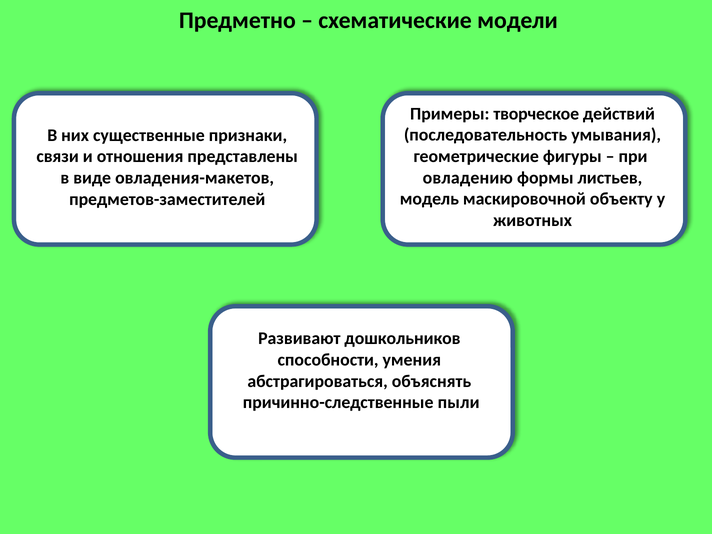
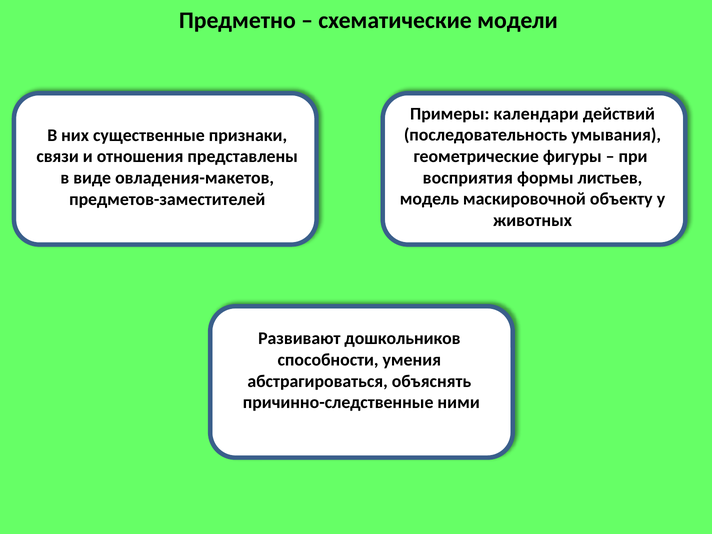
творческое: творческое -> календари
овладению: овладению -> восприятия
пыли: пыли -> ними
